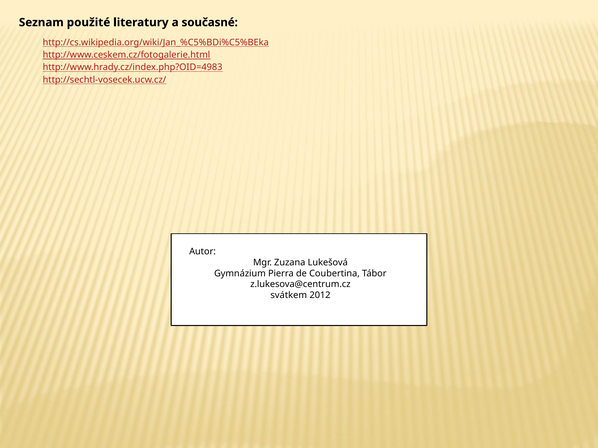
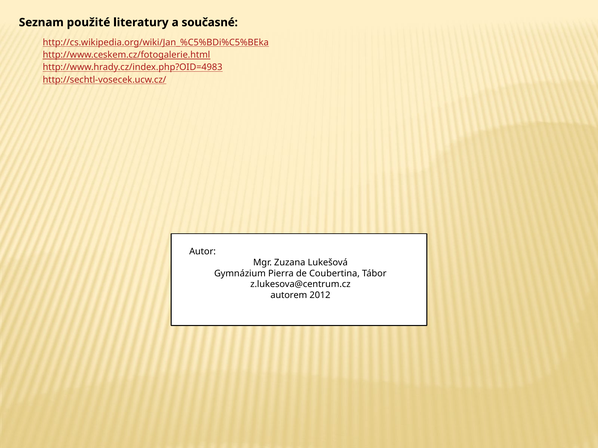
svátkem: svátkem -> autorem
